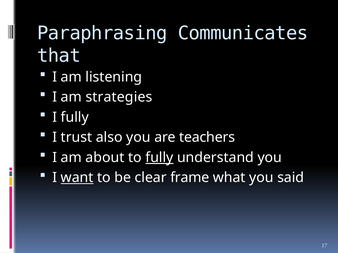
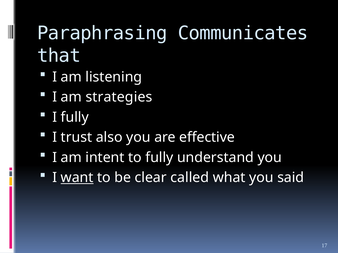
teachers: teachers -> effective
about: about -> intent
fully at (159, 158) underline: present -> none
frame: frame -> called
